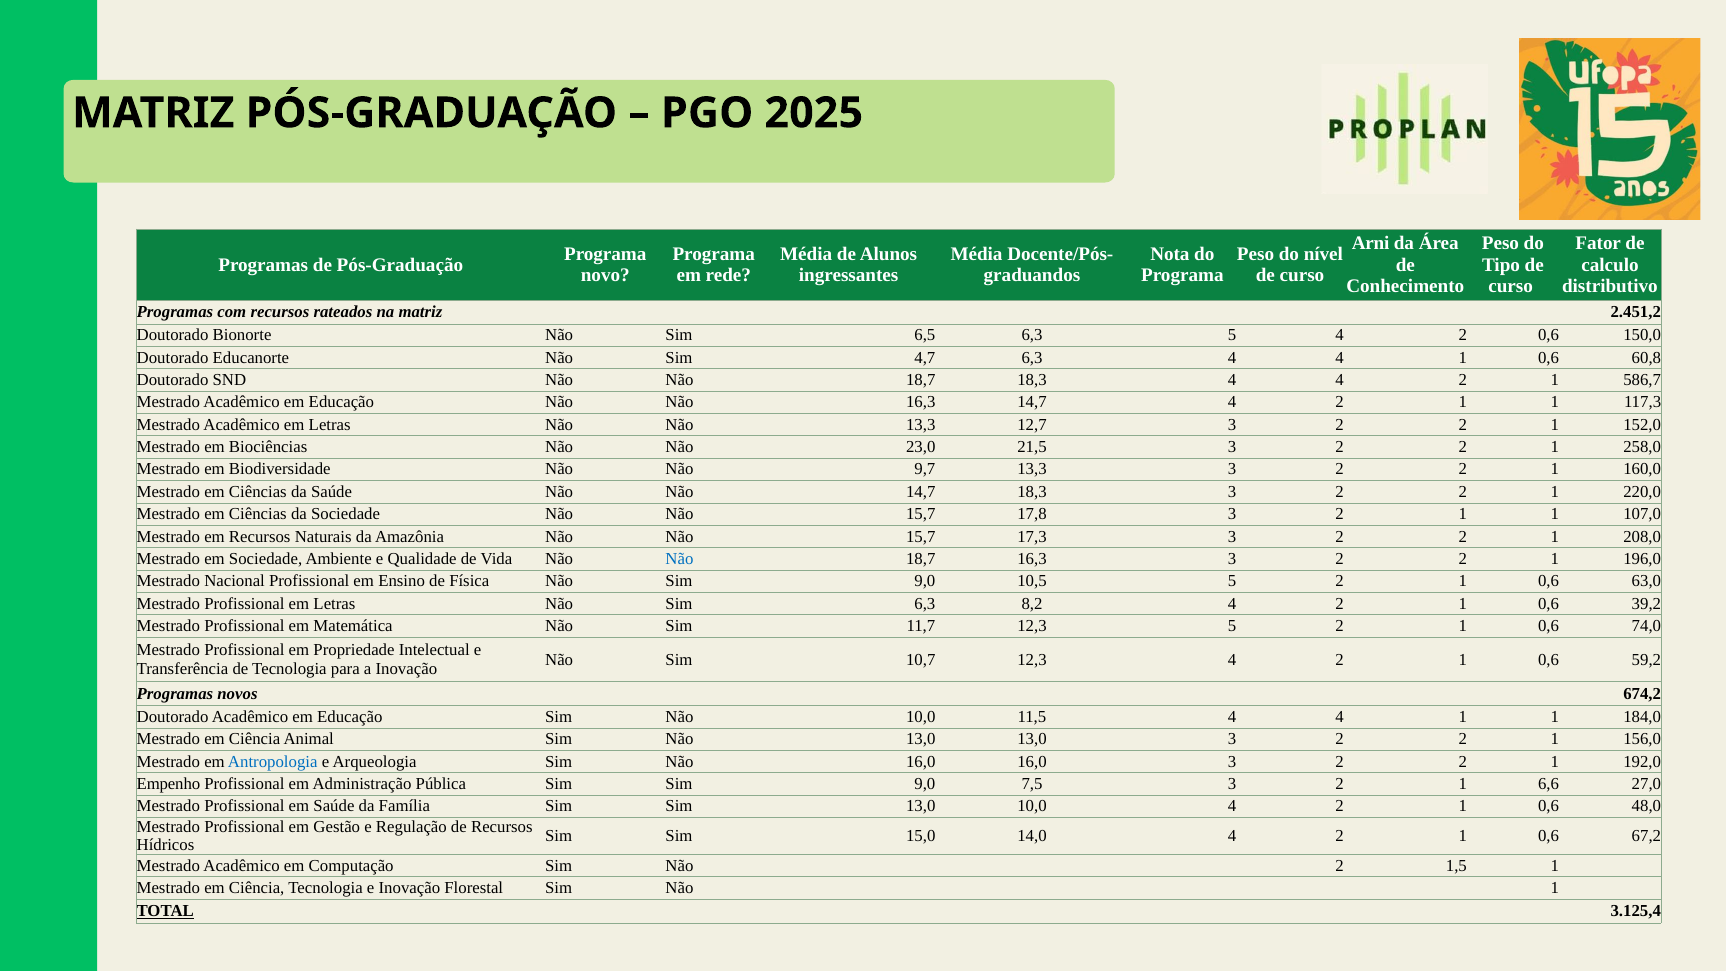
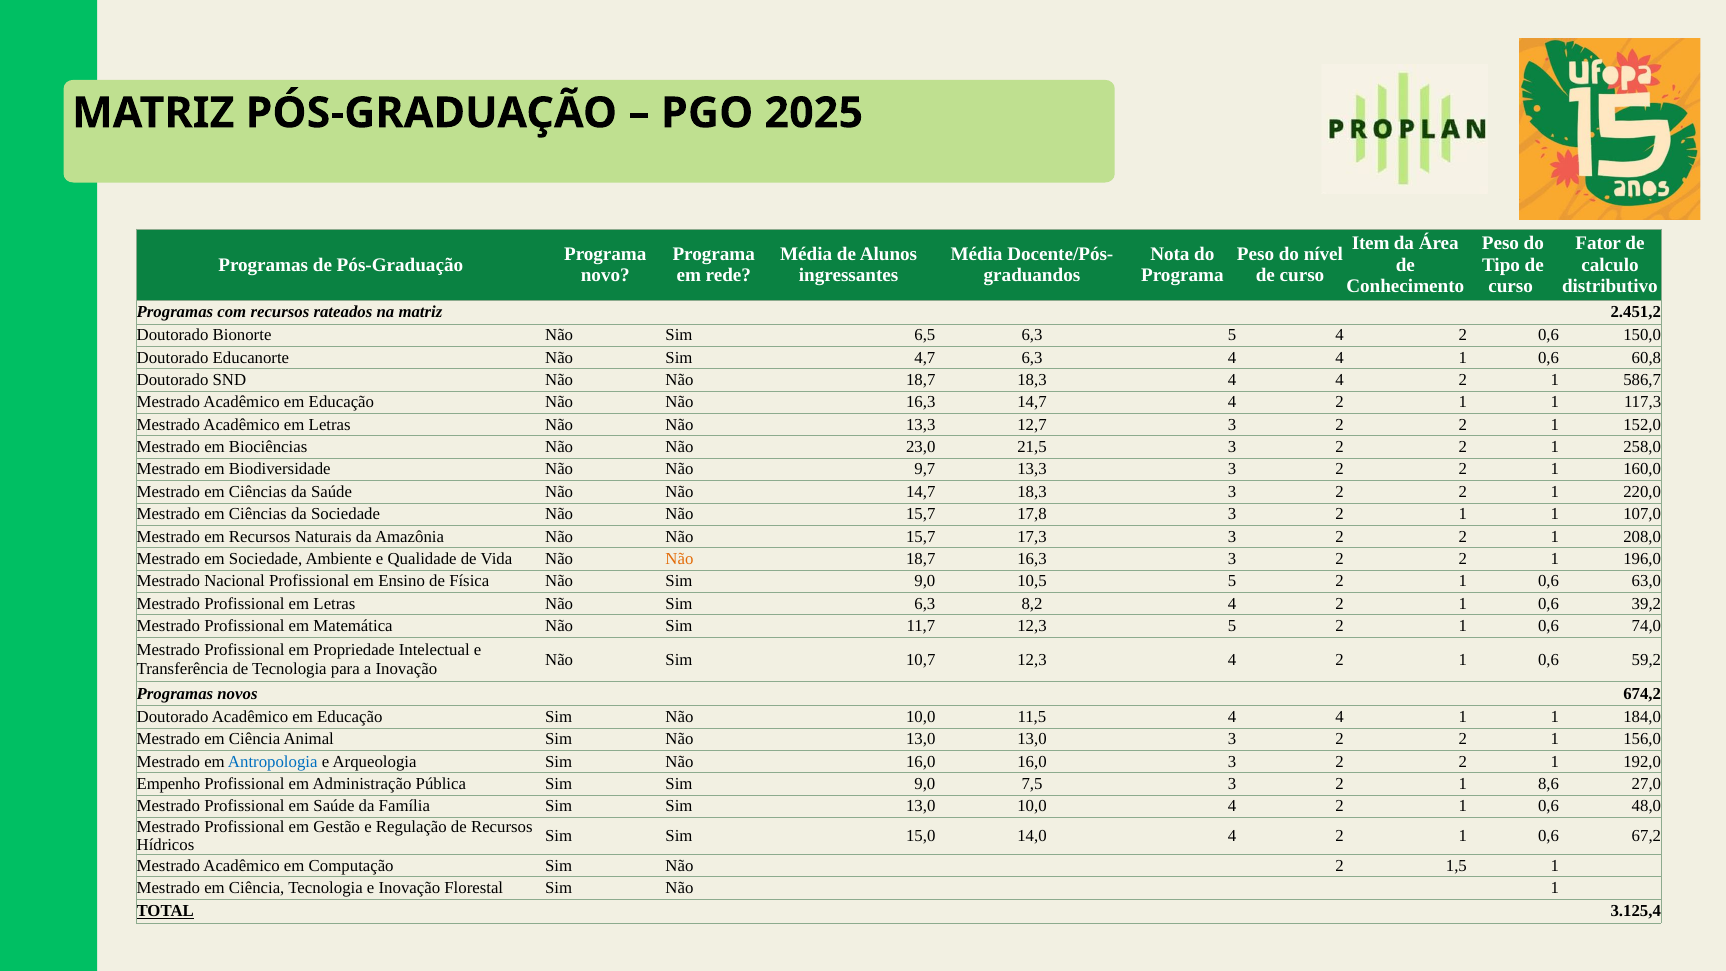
Arni: Arni -> Item
Não at (679, 559) colour: blue -> orange
6,6: 6,6 -> 8,6
